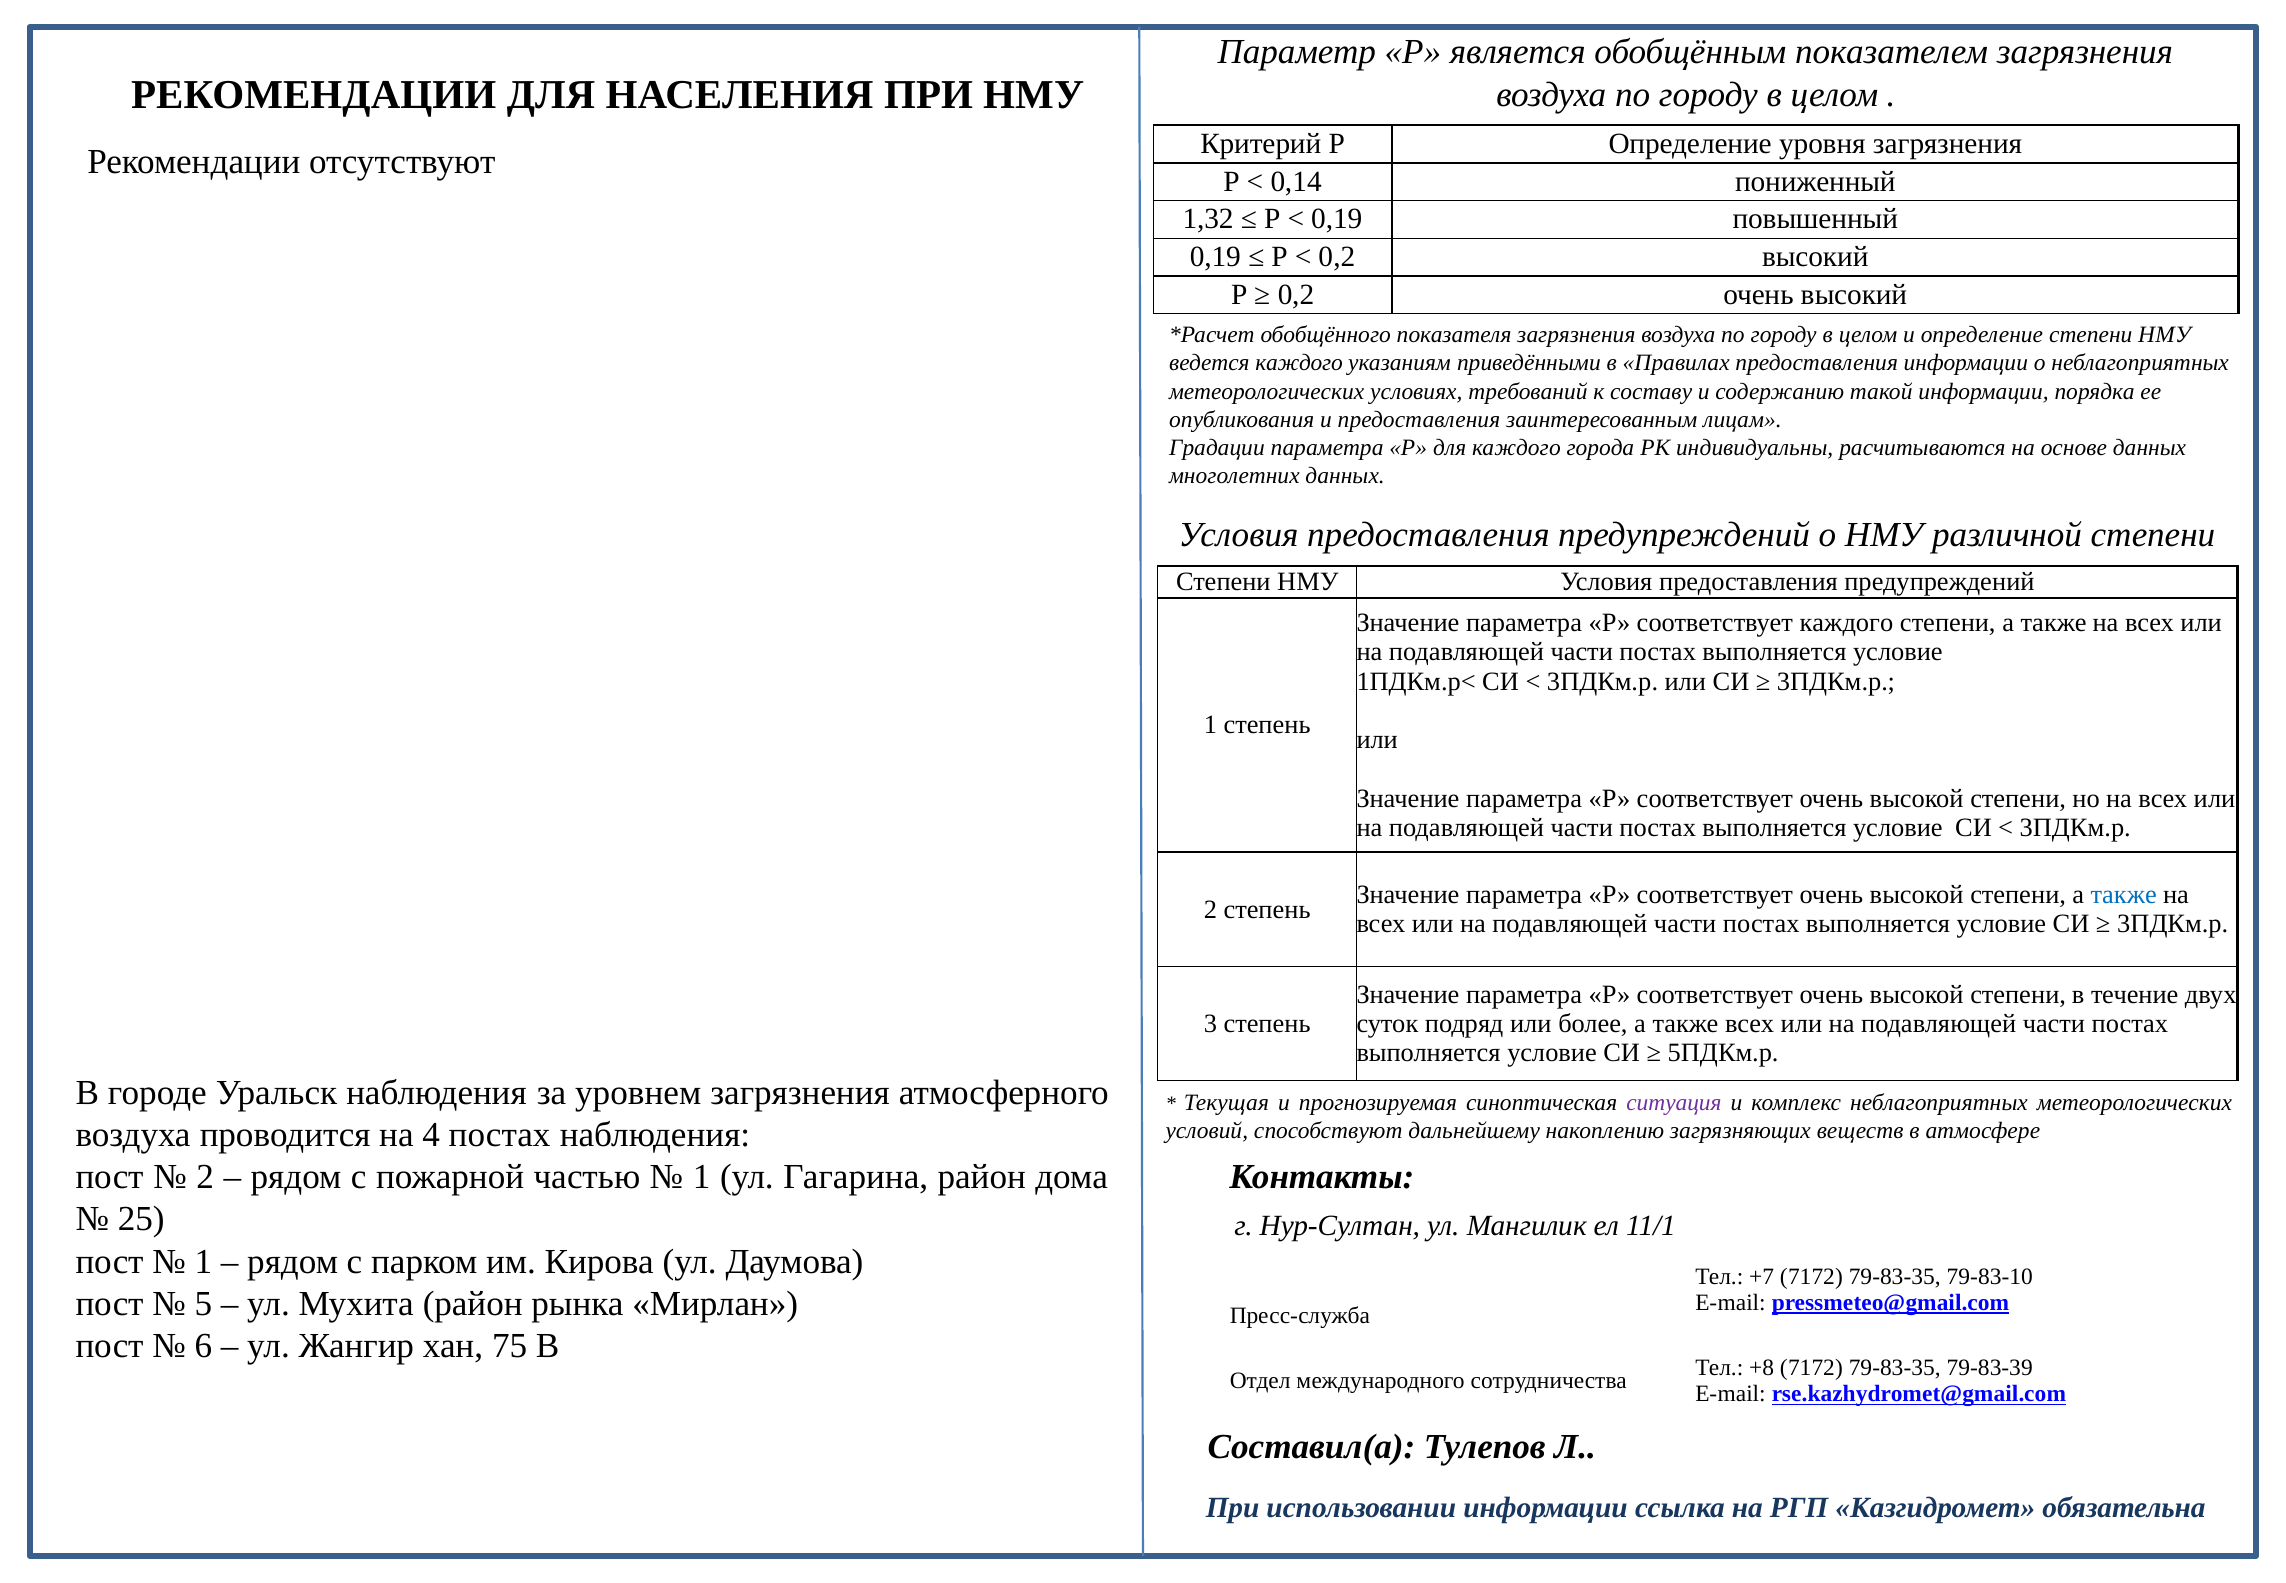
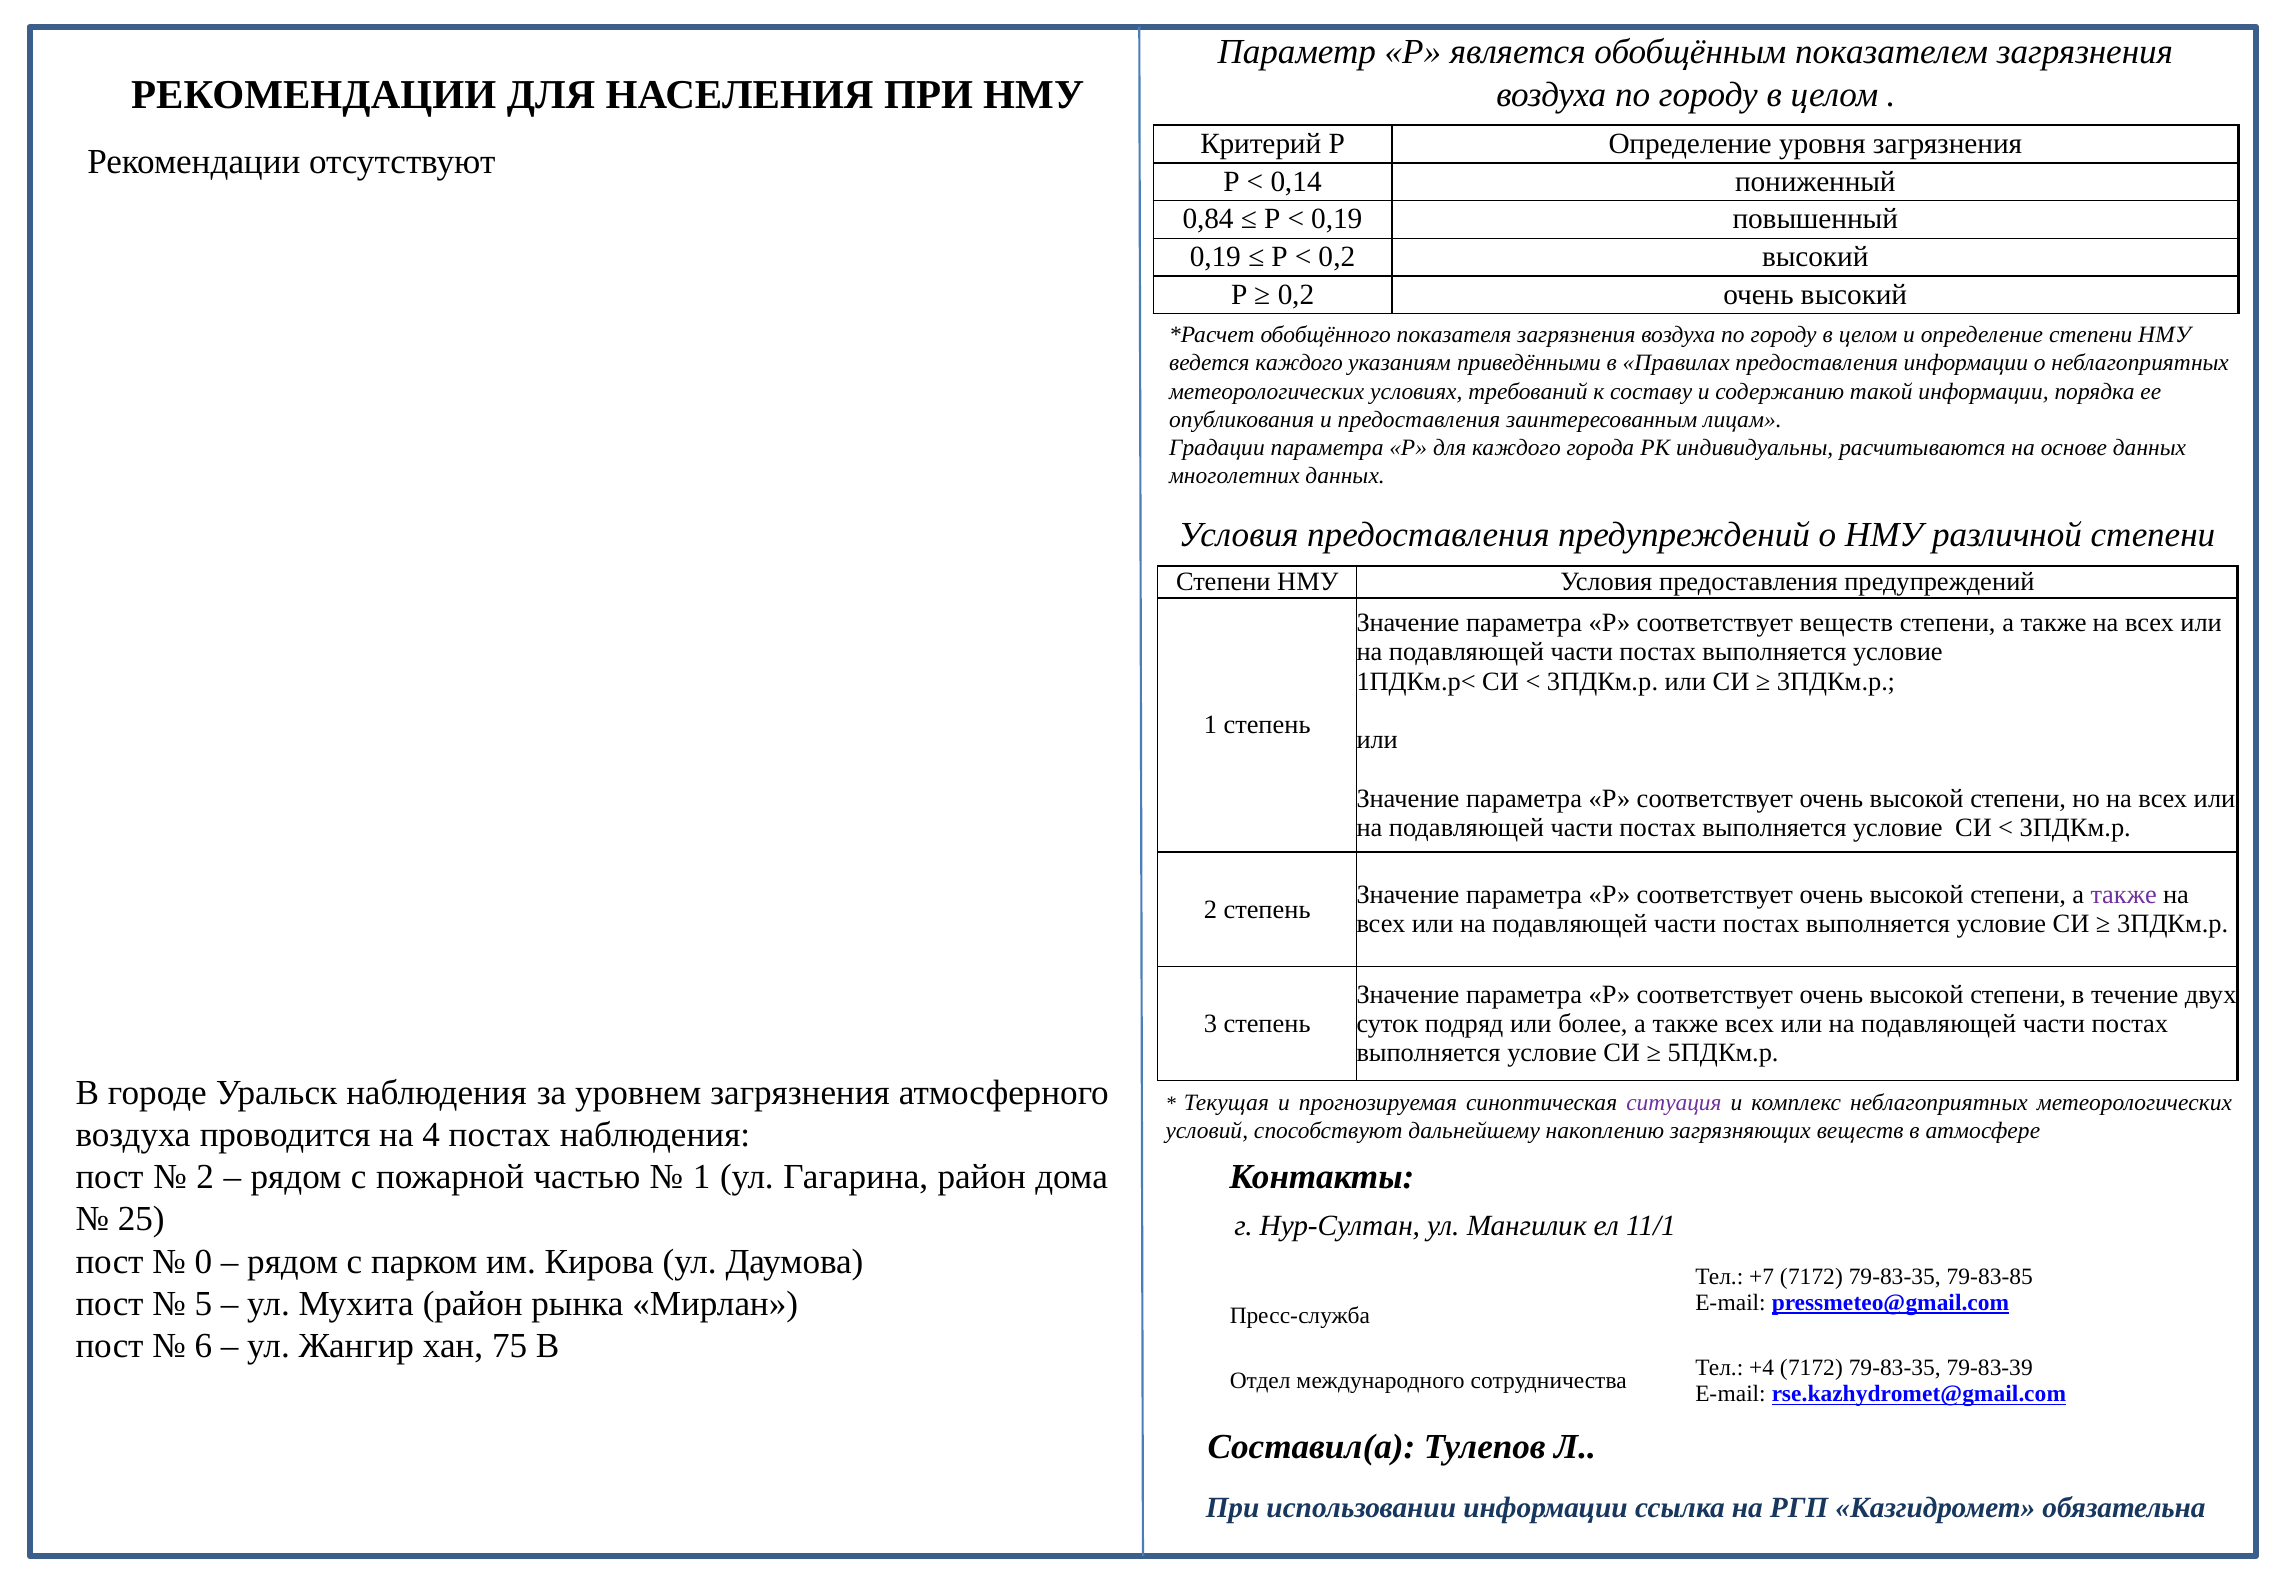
1,32: 1,32 -> 0,84
соответствует каждого: каждого -> веществ
также at (2124, 895) colour: blue -> purple
1 at (203, 1261): 1 -> 0
79-83-10: 79-83-10 -> 79-83-85
+8: +8 -> +4
